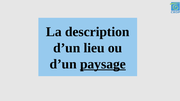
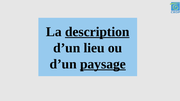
description underline: none -> present
